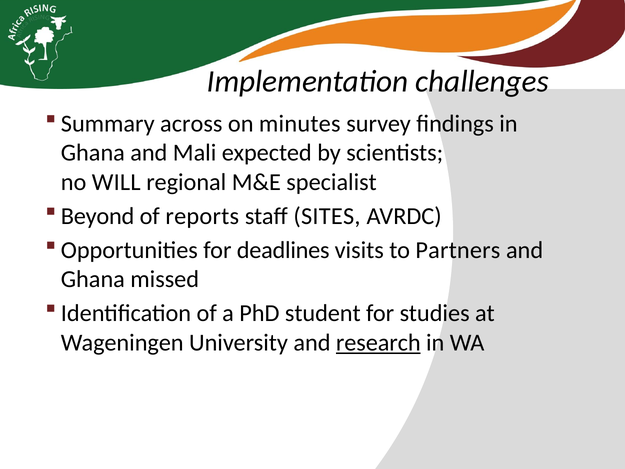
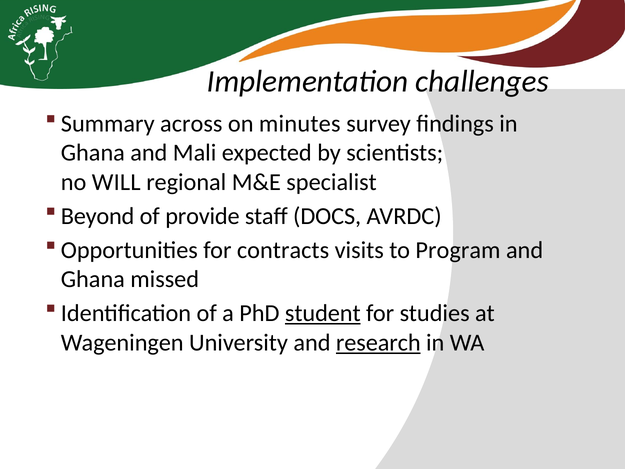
reports: reports -> provide
SITES: SITES -> DOCS
deadlines: deadlines -> contracts
Partners: Partners -> Program
student underline: none -> present
